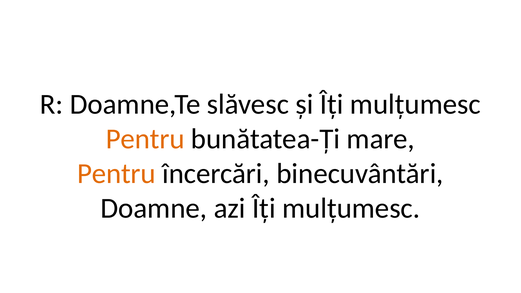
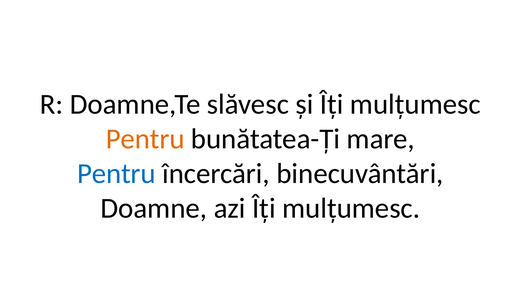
Pentru at (116, 174) colour: orange -> blue
